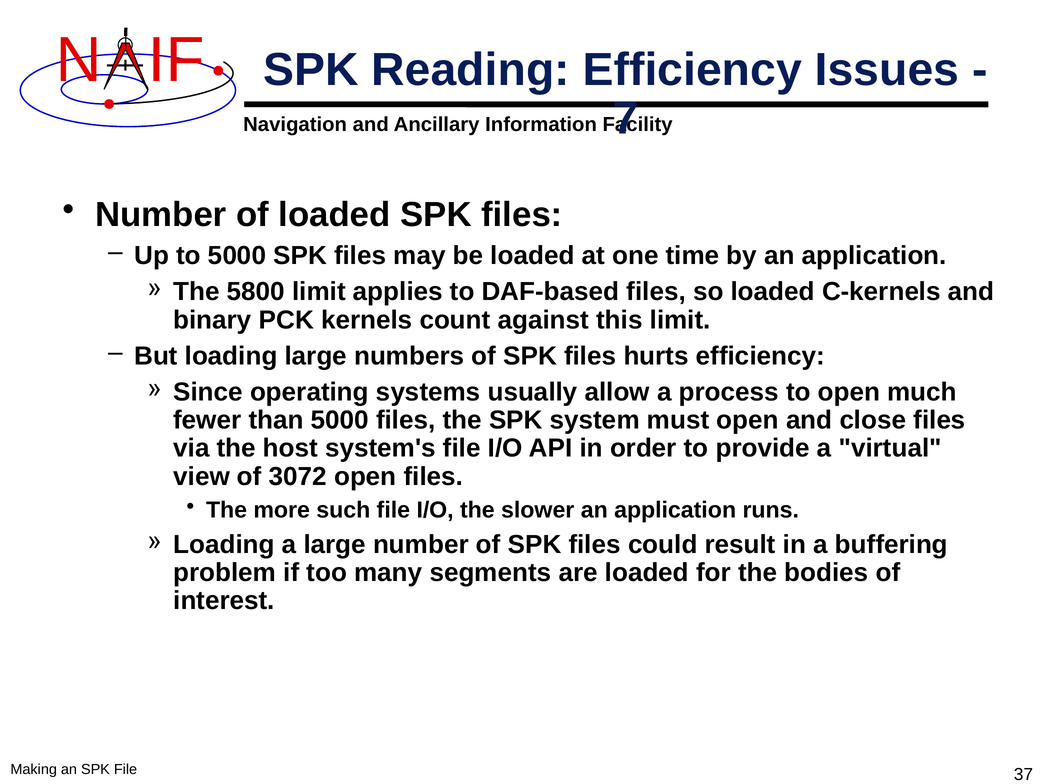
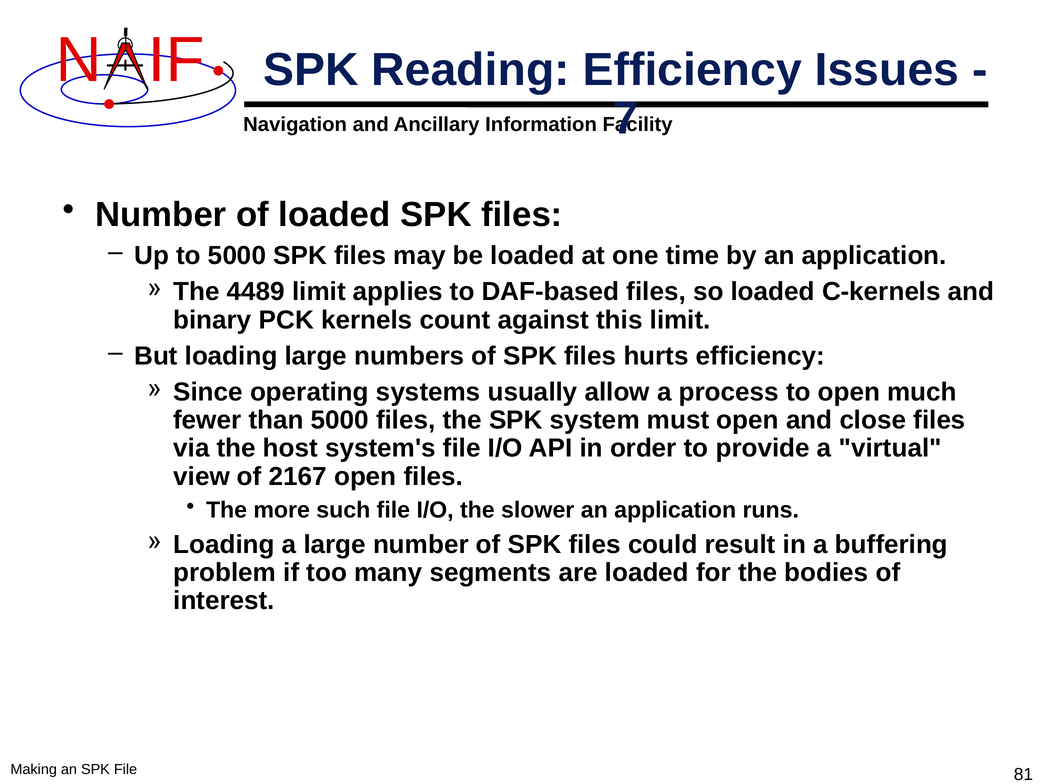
5800: 5800 -> 4489
3072: 3072 -> 2167
37: 37 -> 81
